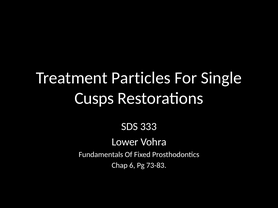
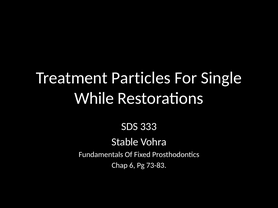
Cusps: Cusps -> While
Lower: Lower -> Stable
